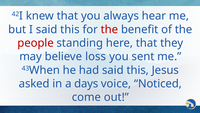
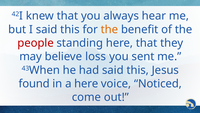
the at (109, 29) colour: red -> orange
asked: asked -> found
a days: days -> here
